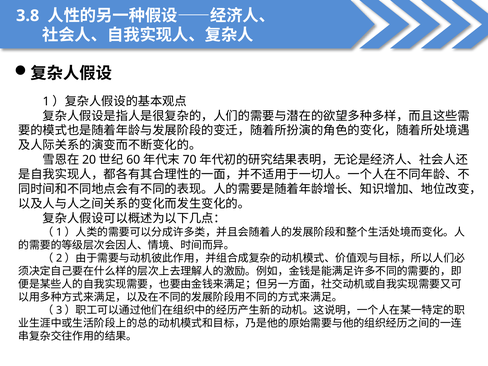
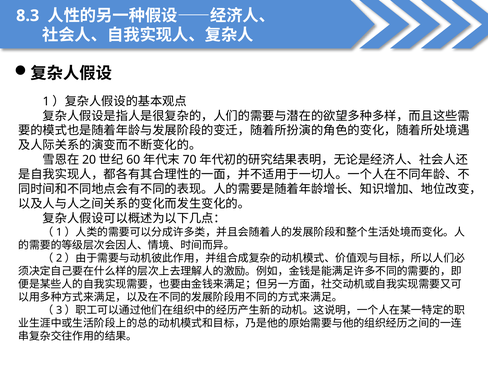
3.8: 3.8 -> 8.3
